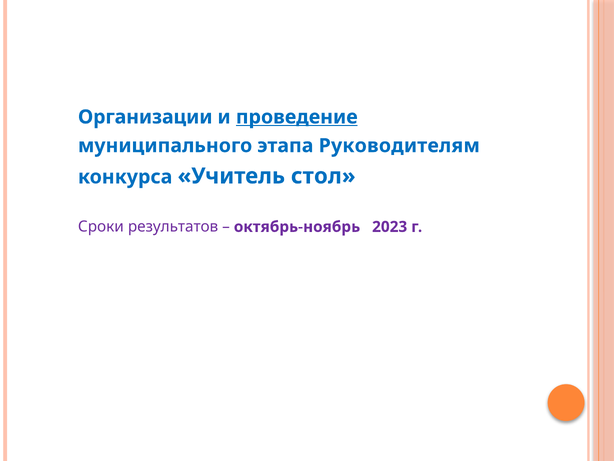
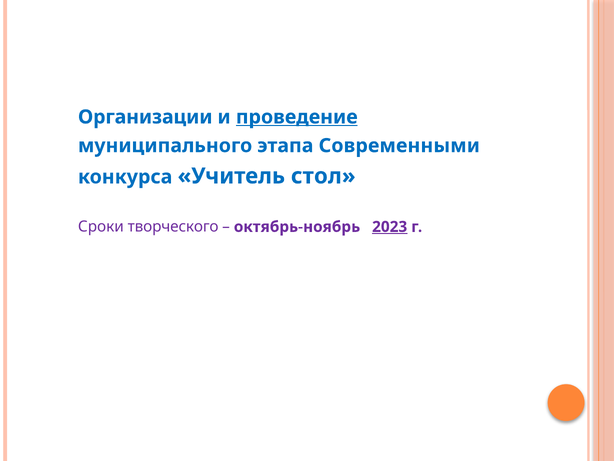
Руководителям: Руководителям -> Современными
результатов: результатов -> творческого
2023 underline: none -> present
